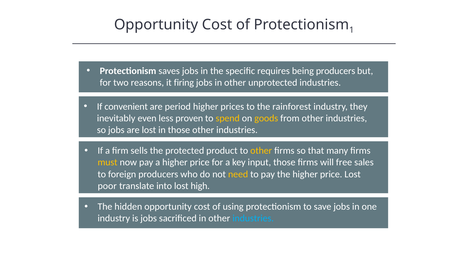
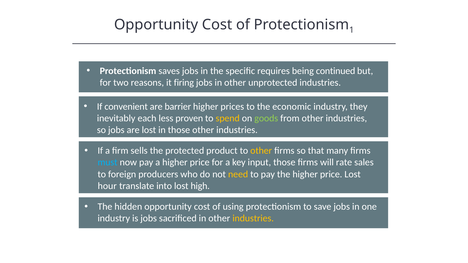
being producers: producers -> continued
period: period -> barrier
rainforest: rainforest -> economic
even: even -> each
goods colour: yellow -> light green
must colour: yellow -> light blue
free: free -> rate
poor: poor -> hour
industries at (253, 219) colour: light blue -> yellow
